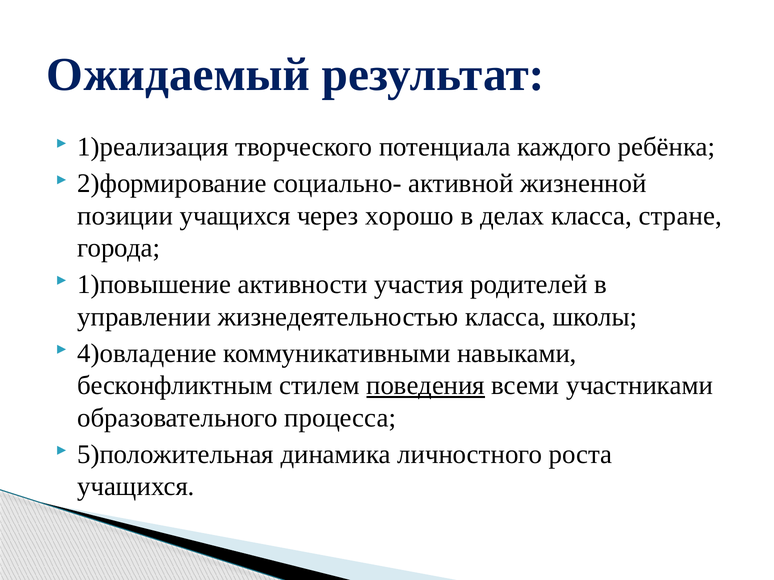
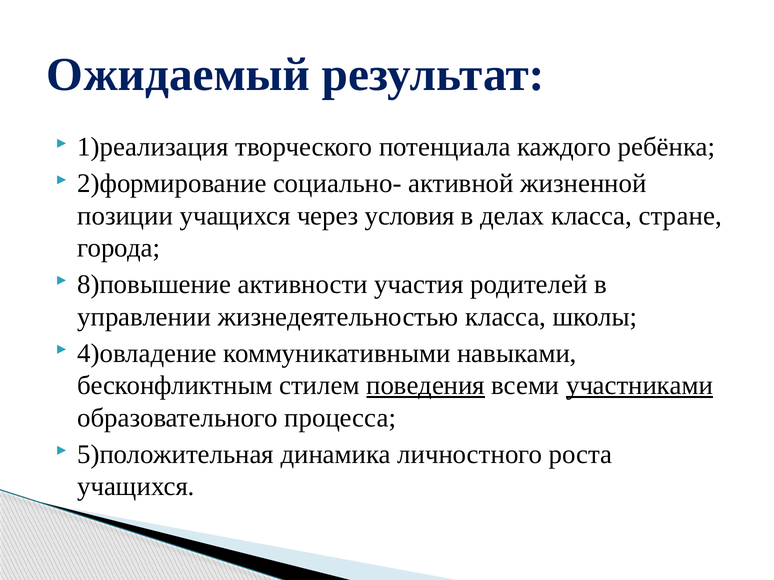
хорошо: хорошо -> условия
1)повышение: 1)повышение -> 8)повышение
участниками underline: none -> present
